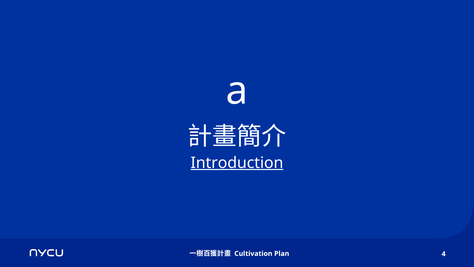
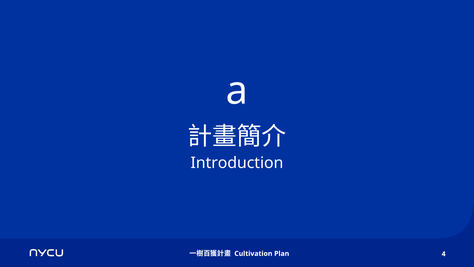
Introduction underline: present -> none
